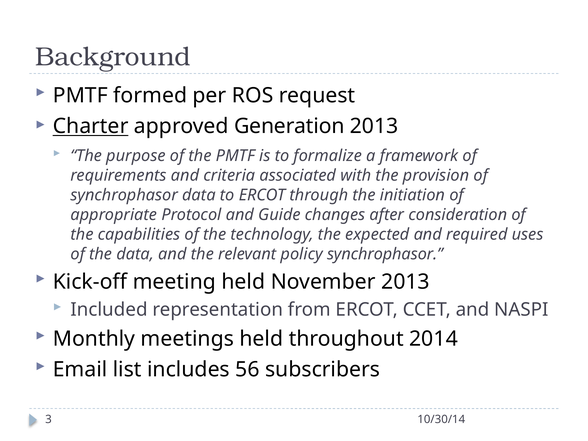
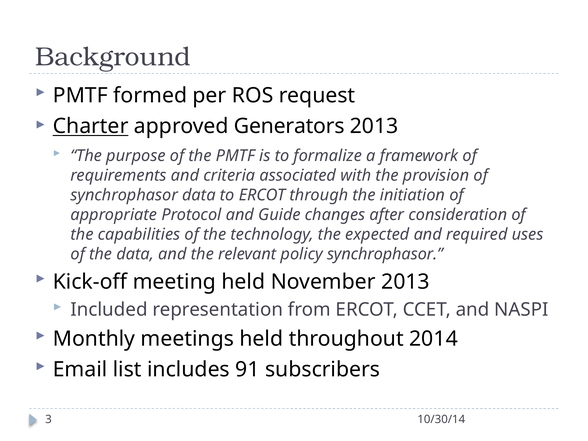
Generation: Generation -> Generators
56: 56 -> 91
